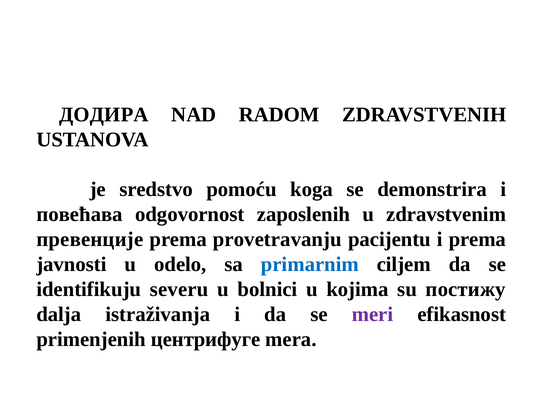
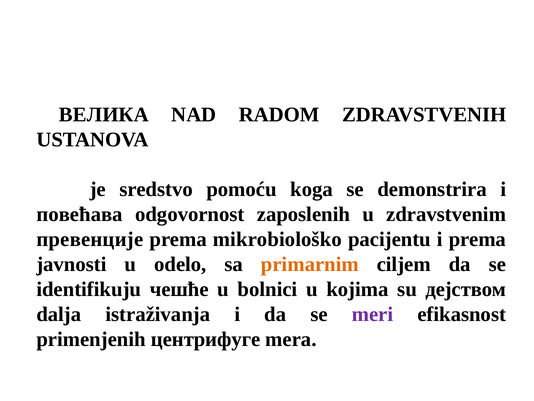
ДОДИРА: ДОДИРА -> ВЕЛИКА
provetravanju: provetravanju -> mikrobiološko
primarnim colour: blue -> orange
severu: severu -> чешће
постижу: постижу -> дејством
